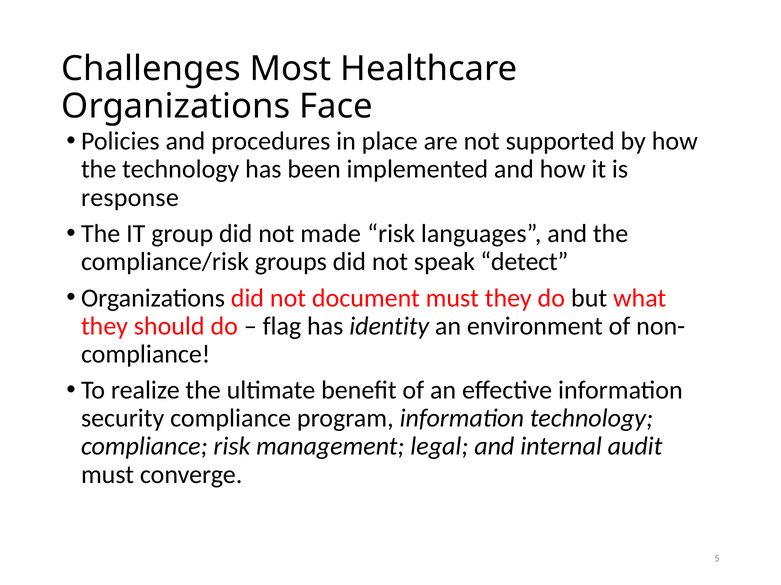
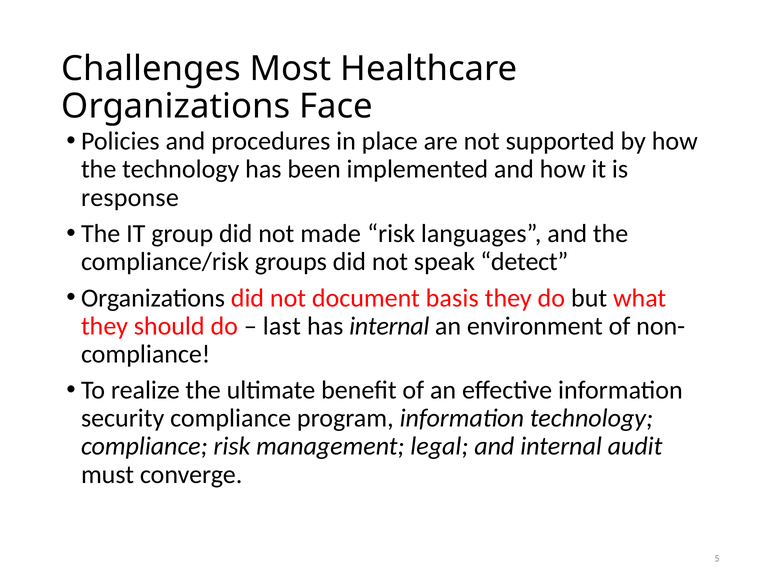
document must: must -> basis
flag: flag -> last
has identity: identity -> internal
